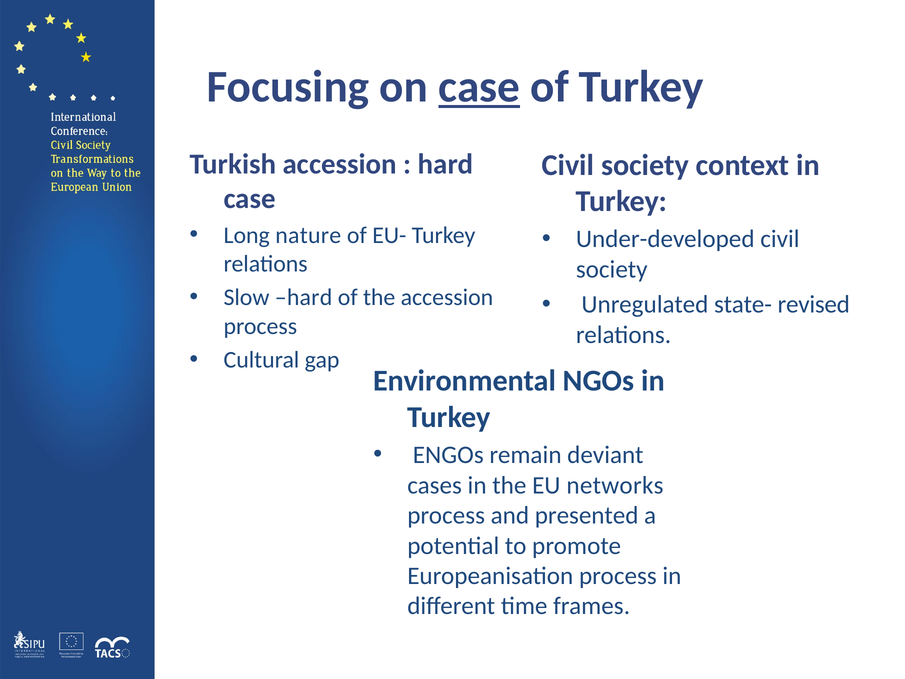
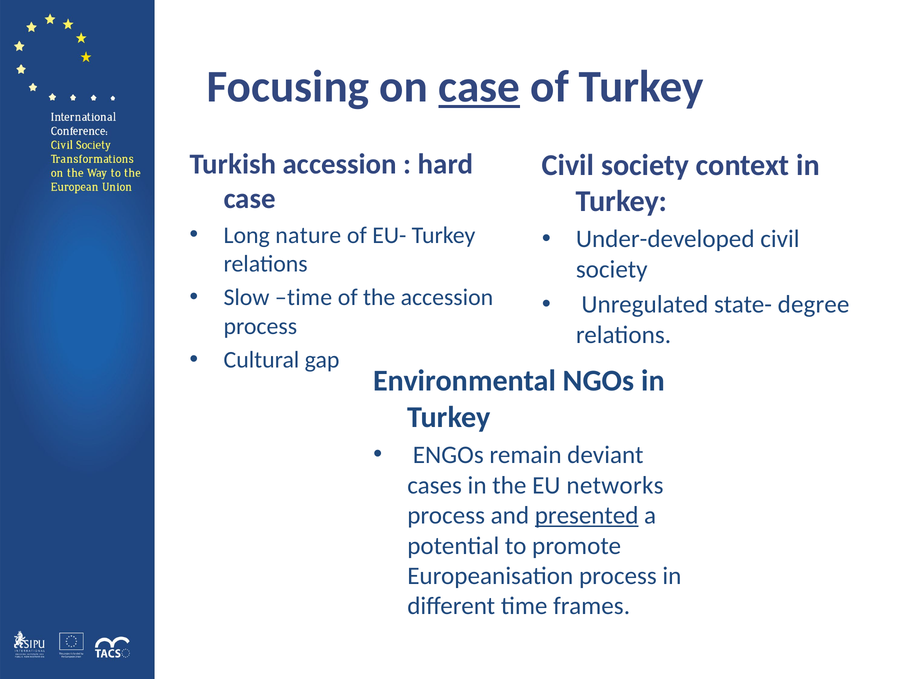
Slow hard: hard -> time
revised: revised -> degree
presented underline: none -> present
